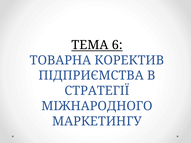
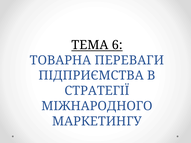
КОРЕКТИВ: КОРЕКТИВ -> ПЕРЕВАГИ
